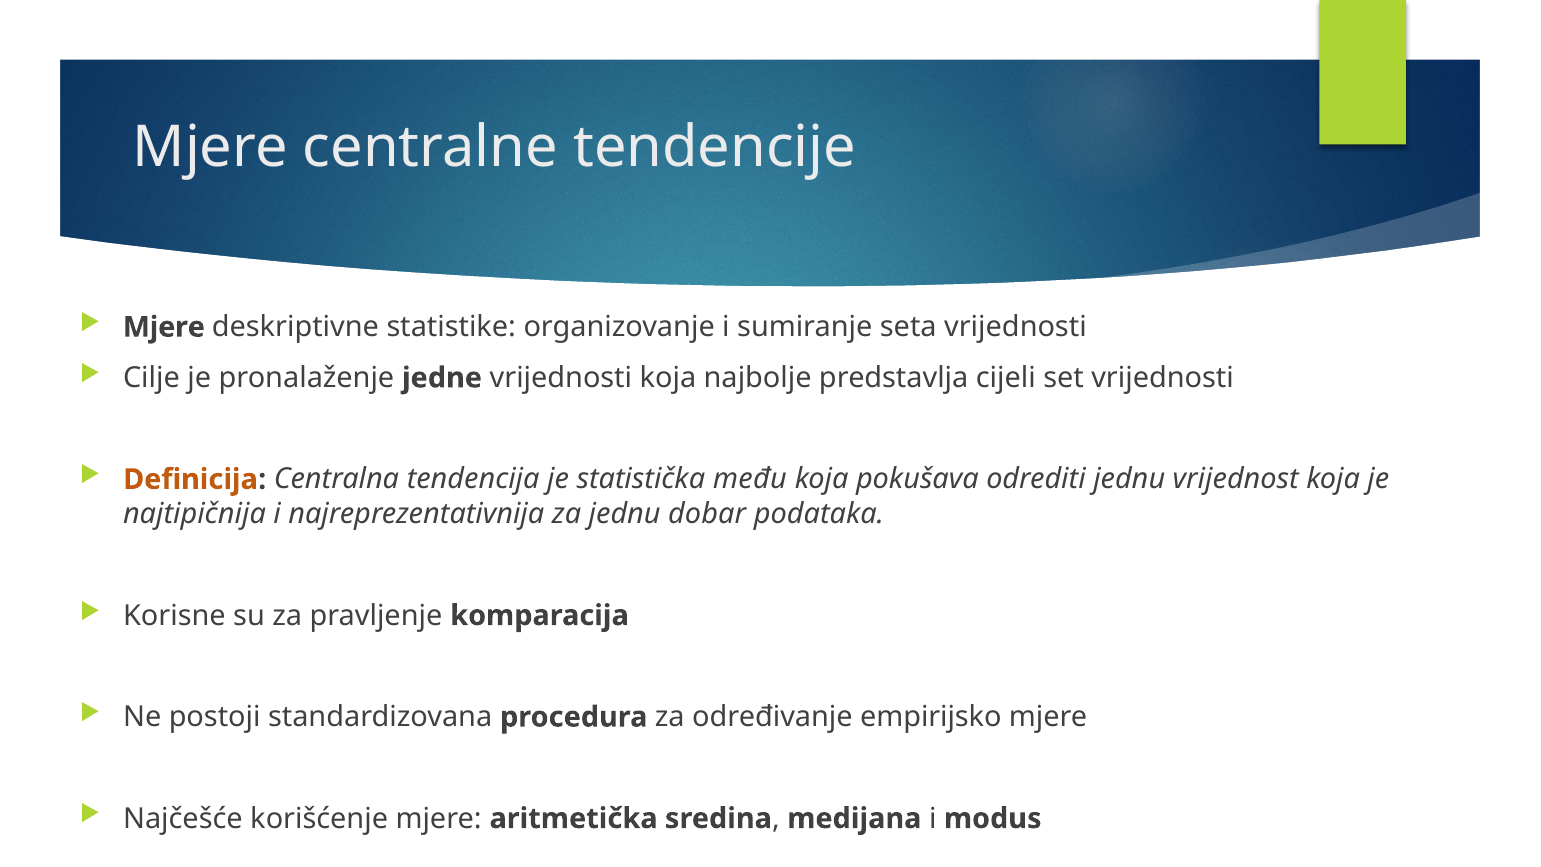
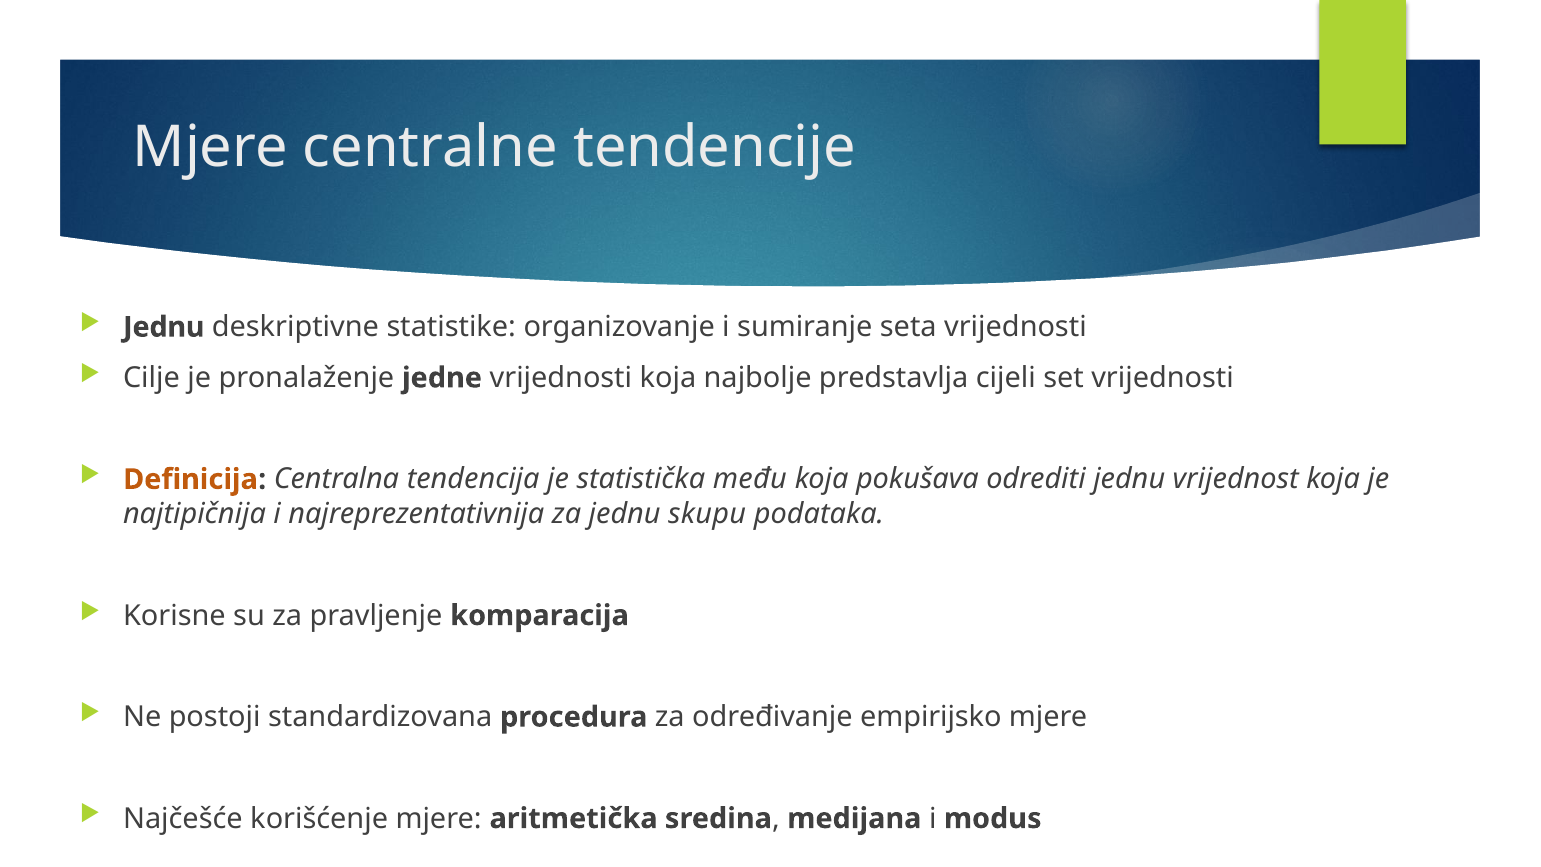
Mjere at (164, 327): Mjere -> Jednu
dobar: dobar -> skupu
